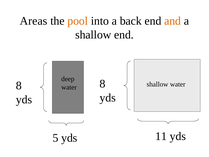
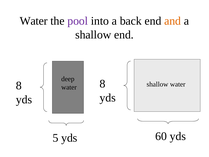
Areas at (34, 21): Areas -> Water
pool colour: orange -> purple
11: 11 -> 60
